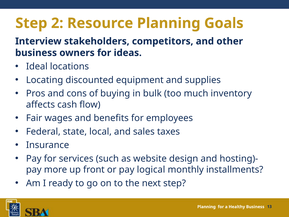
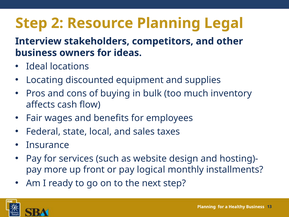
Goals: Goals -> Legal
